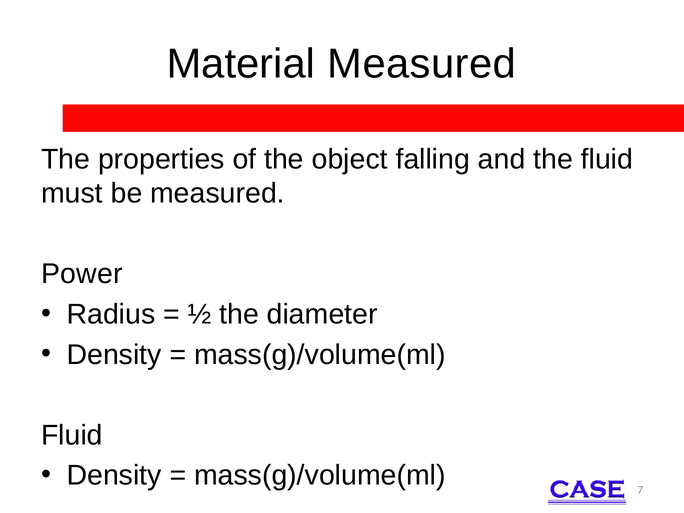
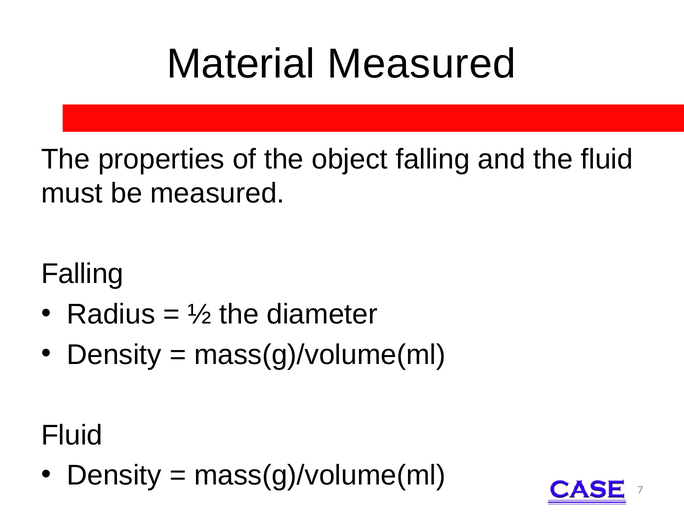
Power at (82, 274): Power -> Falling
